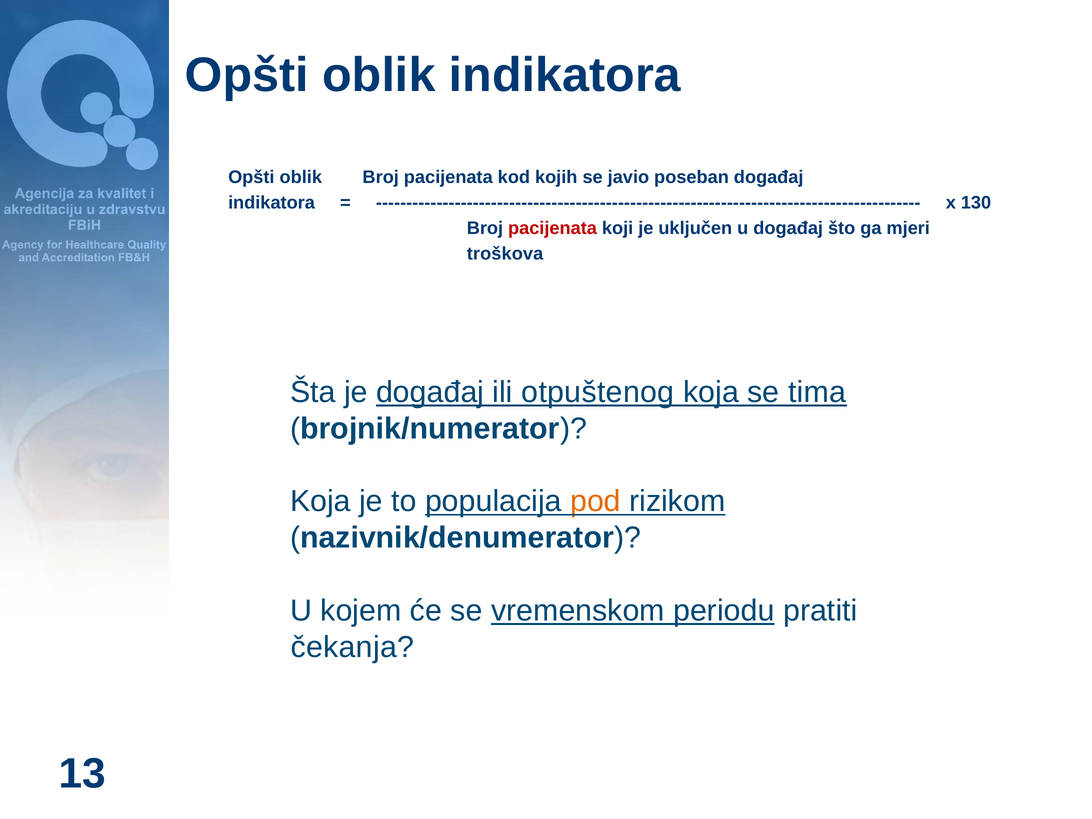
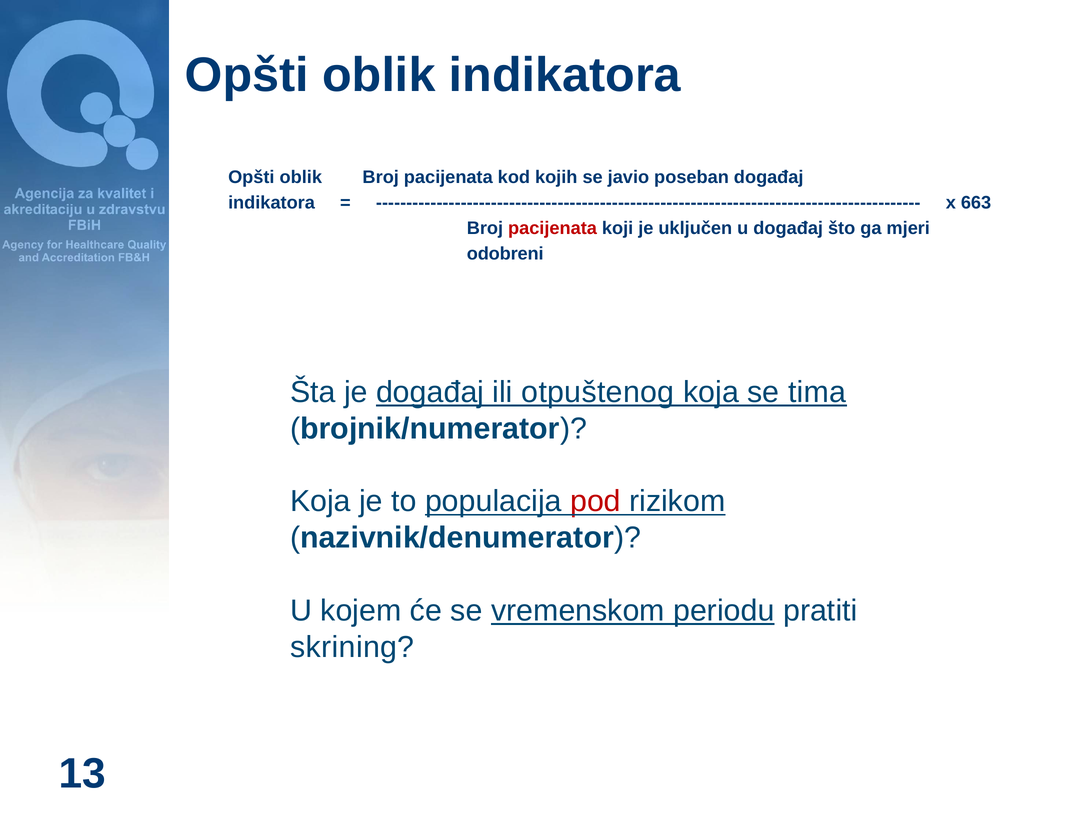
130: 130 -> 663
troškova: troškova -> odobreni
pod colour: orange -> red
čekanja: čekanja -> skrining
